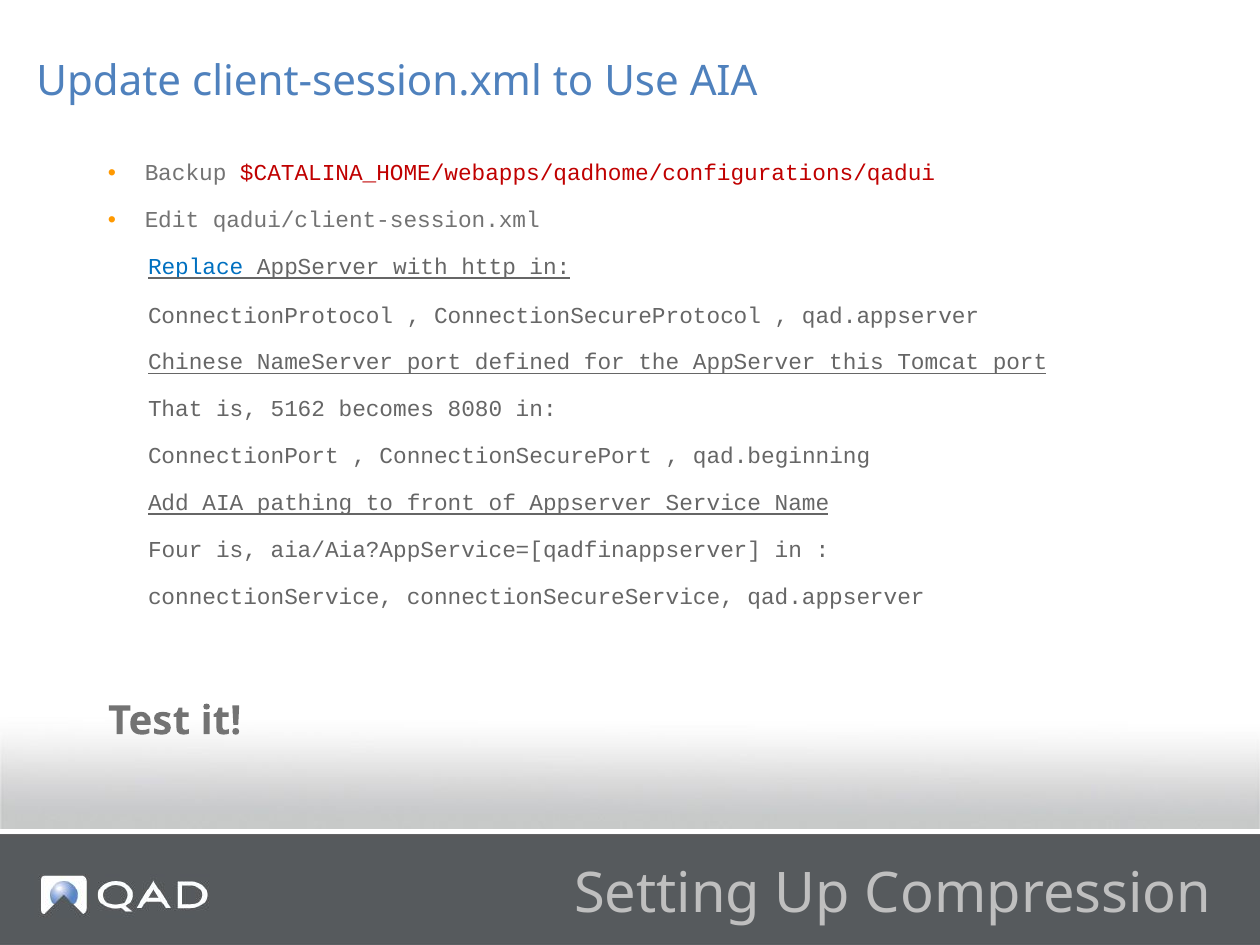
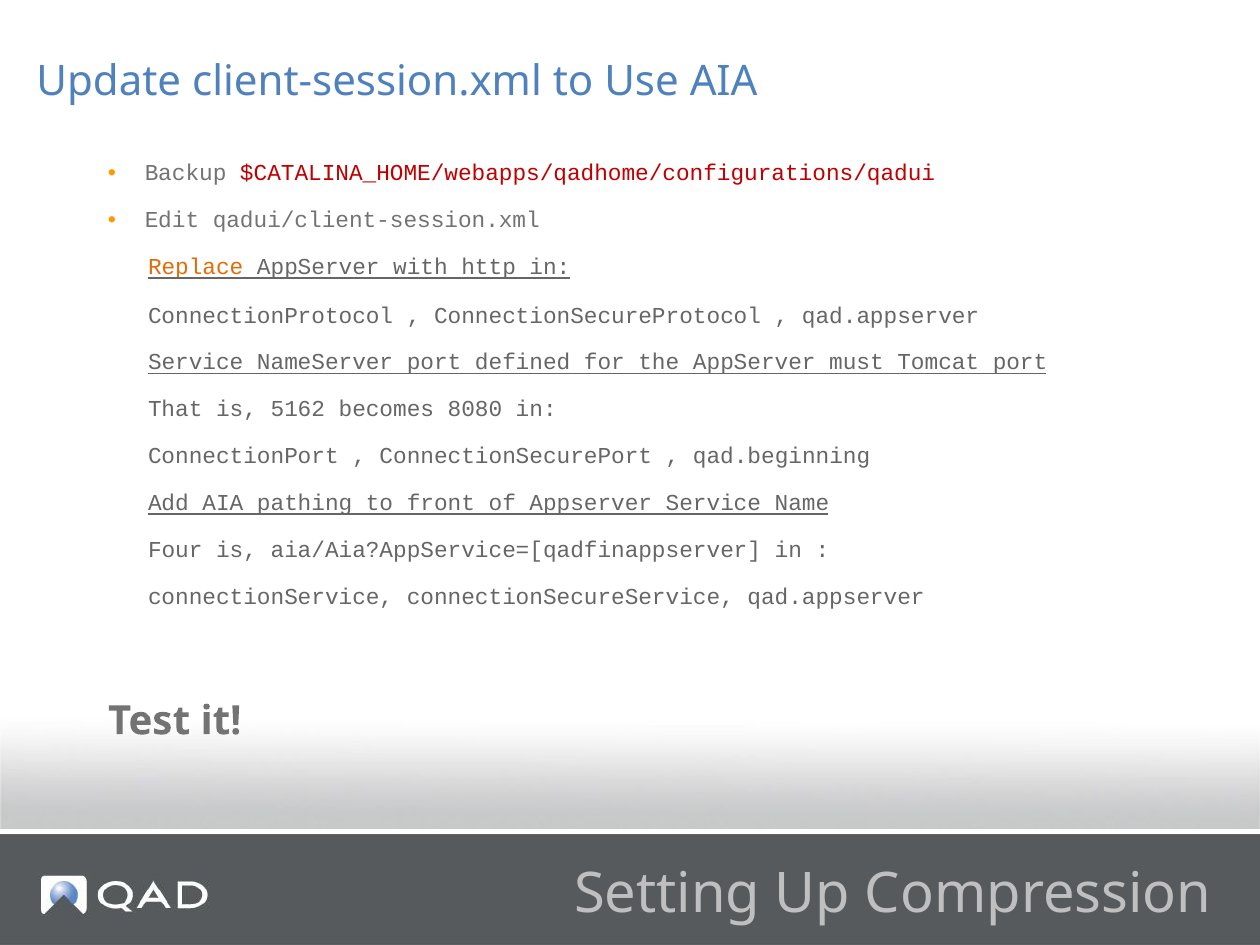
Replace colour: blue -> orange
Chinese at (196, 362): Chinese -> Service
this: this -> must
